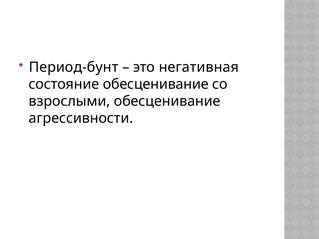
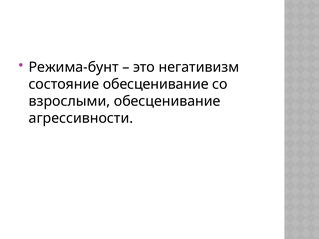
Период-бунт: Период-бунт -> Режима-бунт
негативная: негативная -> негативизм
